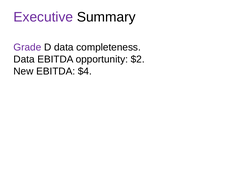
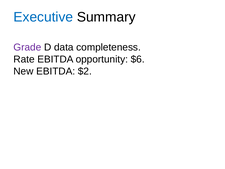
Executive colour: purple -> blue
Data at (24, 59): Data -> Rate
$2: $2 -> $6
$4: $4 -> $2
